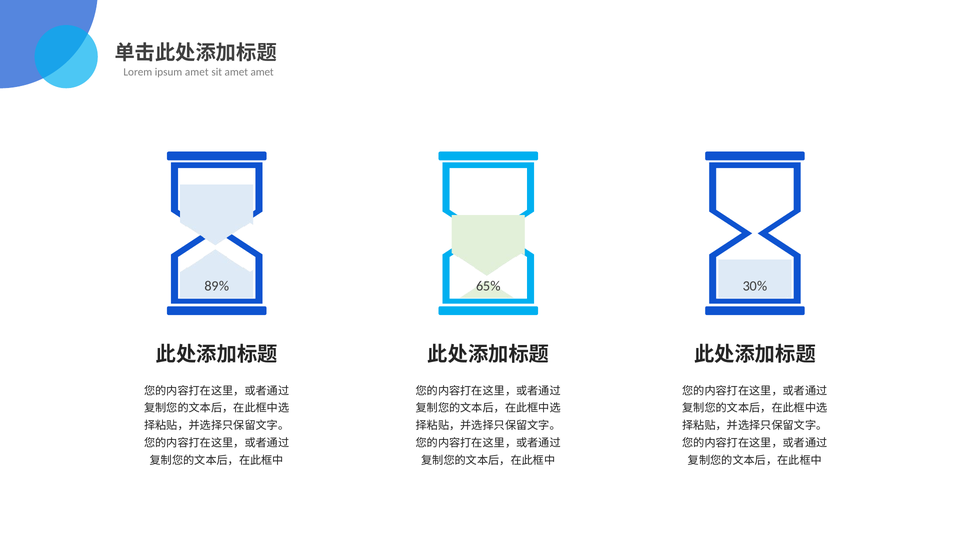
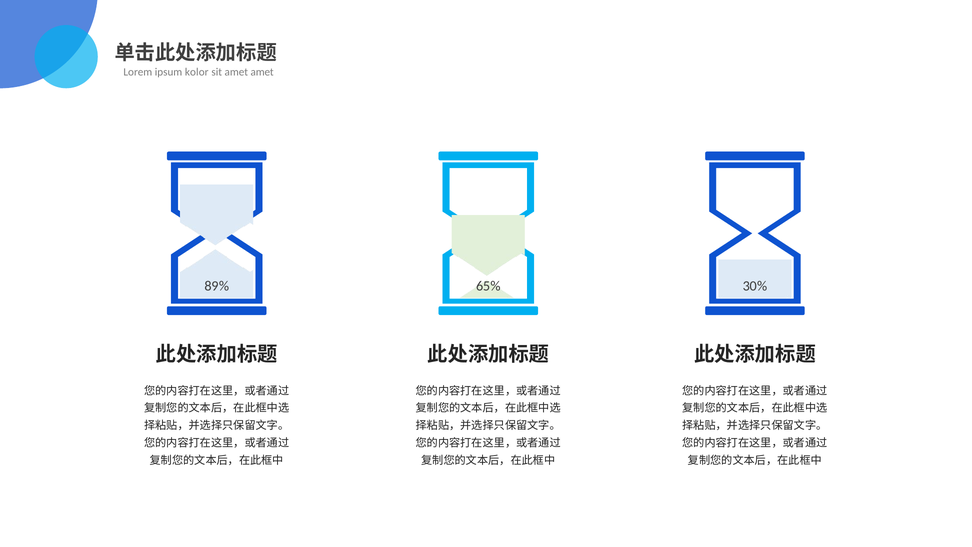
ipsum amet: amet -> kolor
